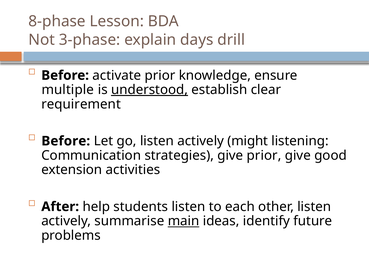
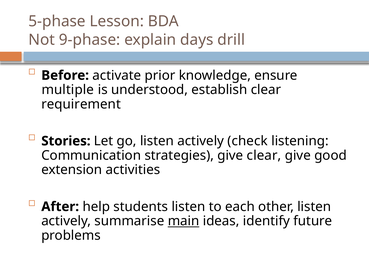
8-phase: 8-phase -> 5-phase
3-phase: 3-phase -> 9-phase
understood underline: present -> none
Before at (66, 141): Before -> Stories
might: might -> check
give prior: prior -> clear
